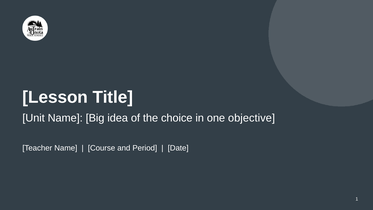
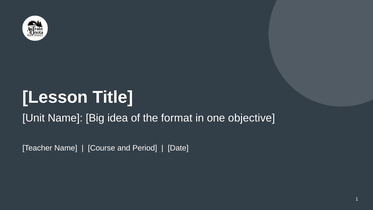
choice: choice -> format
